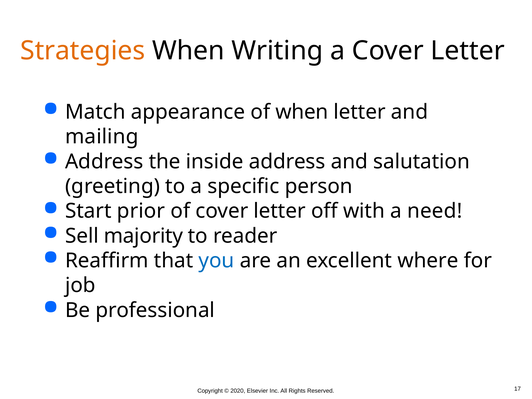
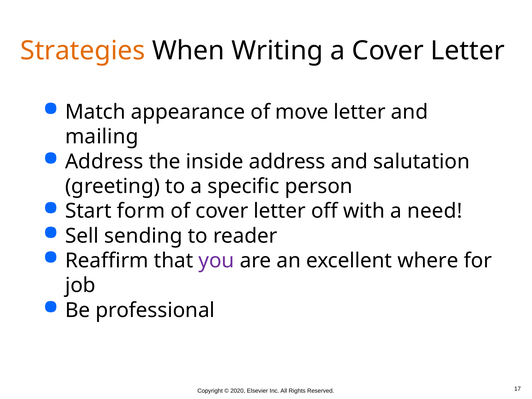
of when: when -> move
prior: prior -> form
majority: majority -> sending
you colour: blue -> purple
